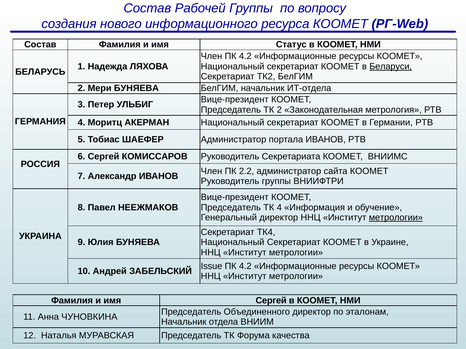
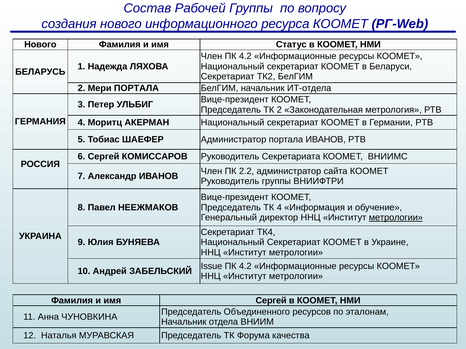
Состав at (40, 45): Состав -> Нового
Беларуси underline: present -> none
Мери БУНЯЕВА: БУНЯЕВА -> ПОРТАЛА
Объединенного директор: директор -> ресурсов
